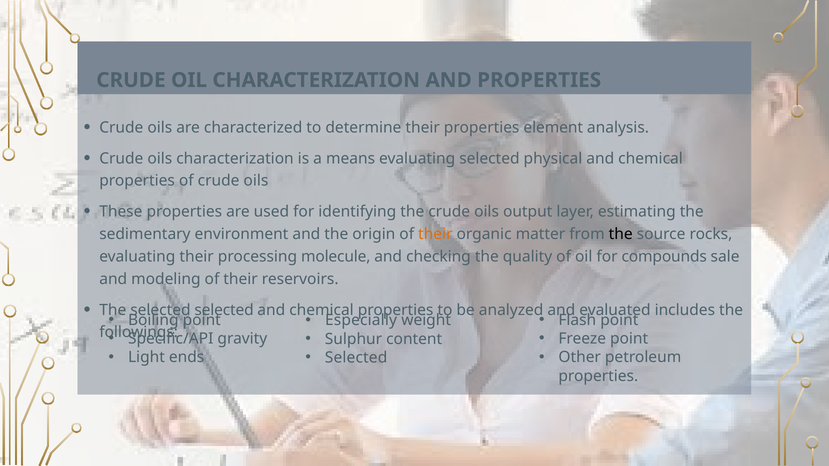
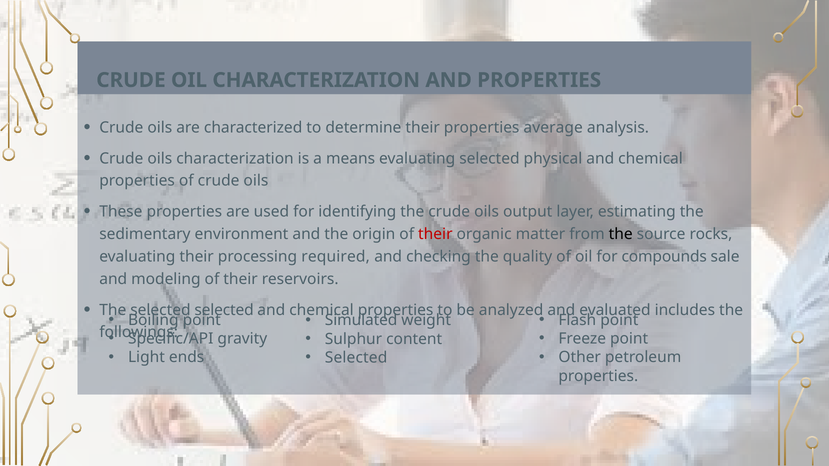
element: element -> average
their at (435, 234) colour: orange -> red
molecule: molecule -> required
Especially: Especially -> Simulated
